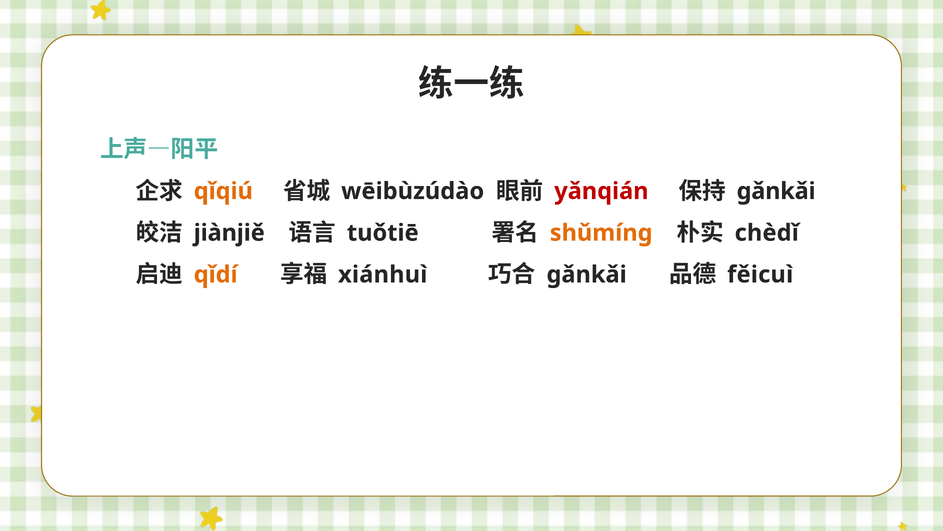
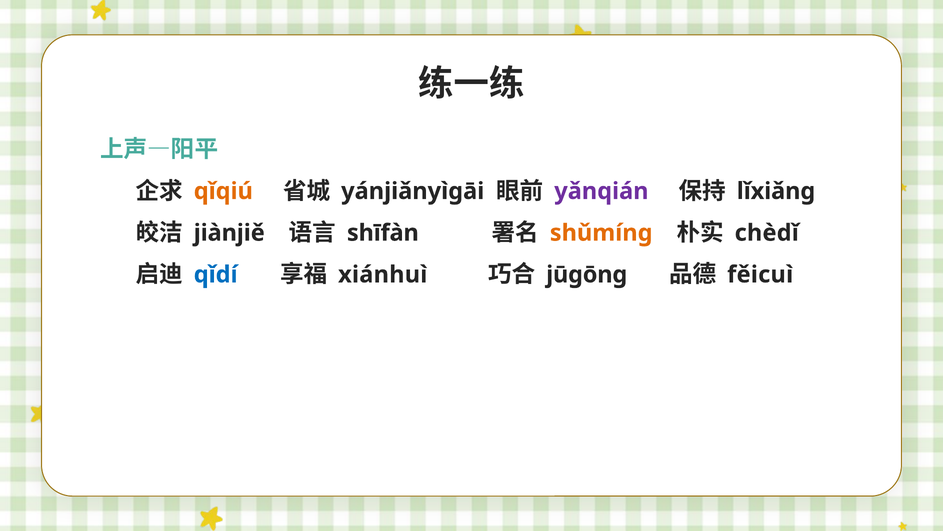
wēibùzúdào: wēibùzúdào -> yánjiǎnyìgāi
yǎnqián colour: red -> purple
gǎnkǎi at (776, 191): gǎnkǎi -> lǐxiǎng
tuǒtiē: tuǒtiē -> shīfàn
qǐdí colour: orange -> blue
gǎnkǎi at (587, 274): gǎnkǎi -> jūɡōnɡ
